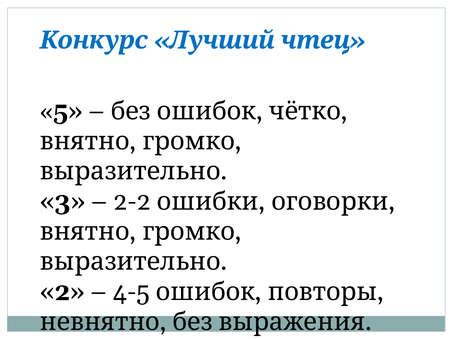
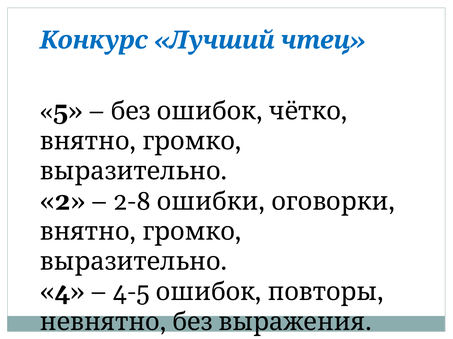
3: 3 -> 2
2-2: 2-2 -> 2-8
2: 2 -> 4
